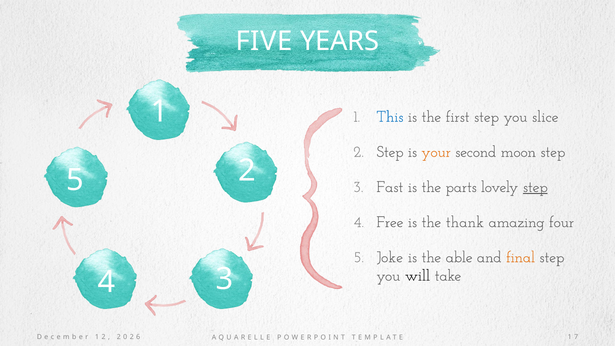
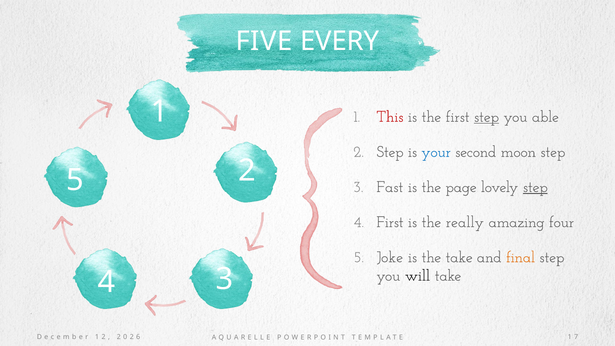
YEARS: YEARS -> EVERY
This colour: blue -> red
step at (487, 117) underline: none -> present
slice: slice -> able
your colour: orange -> blue
parts: parts -> page
Free at (390, 222): Free -> First
thank: thank -> really
the able: able -> take
